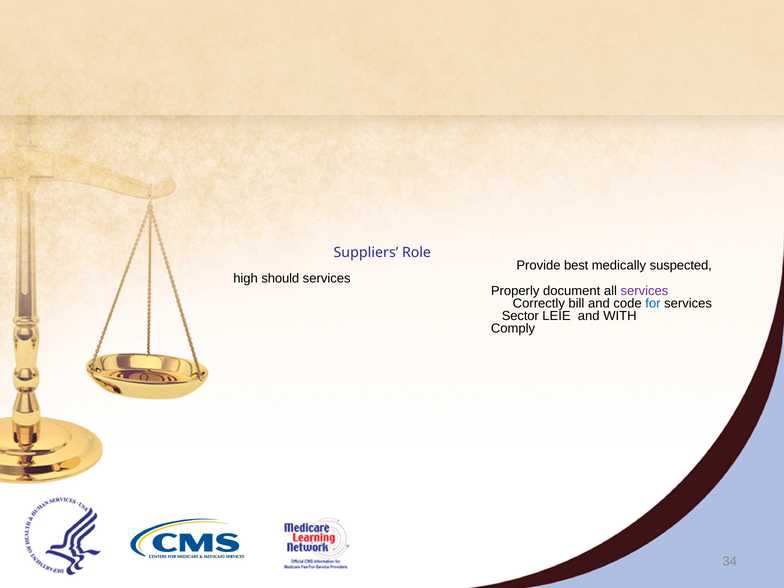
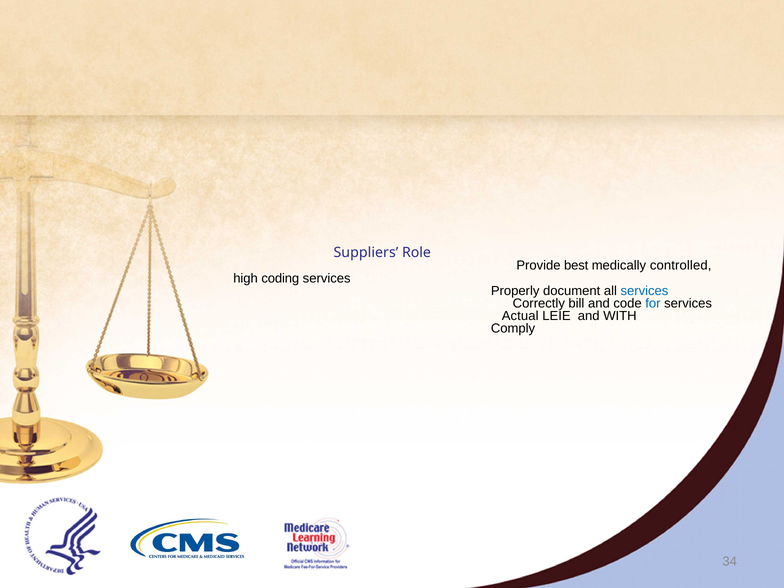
suspected: suspected -> controlled
should: should -> coding
services at (644, 291) colour: purple -> blue
Sector: Sector -> Actual
